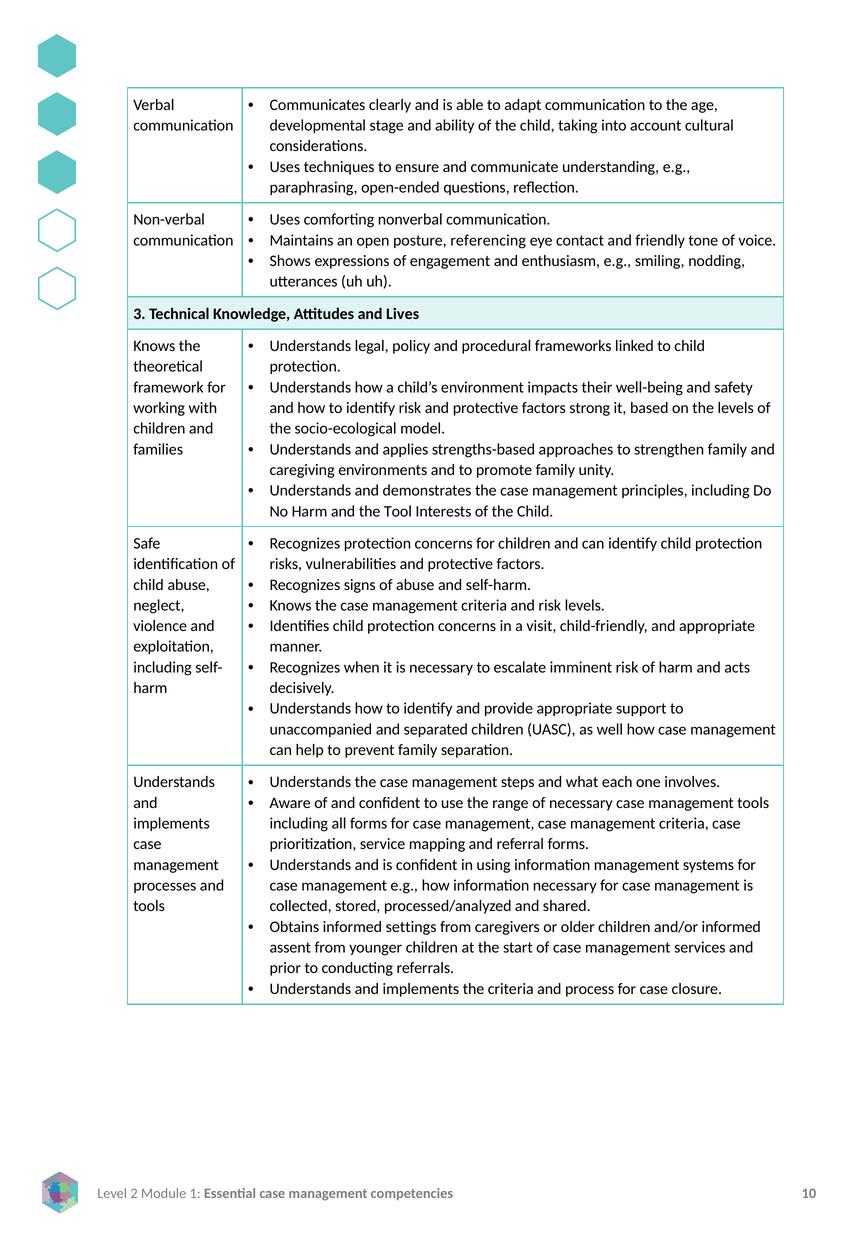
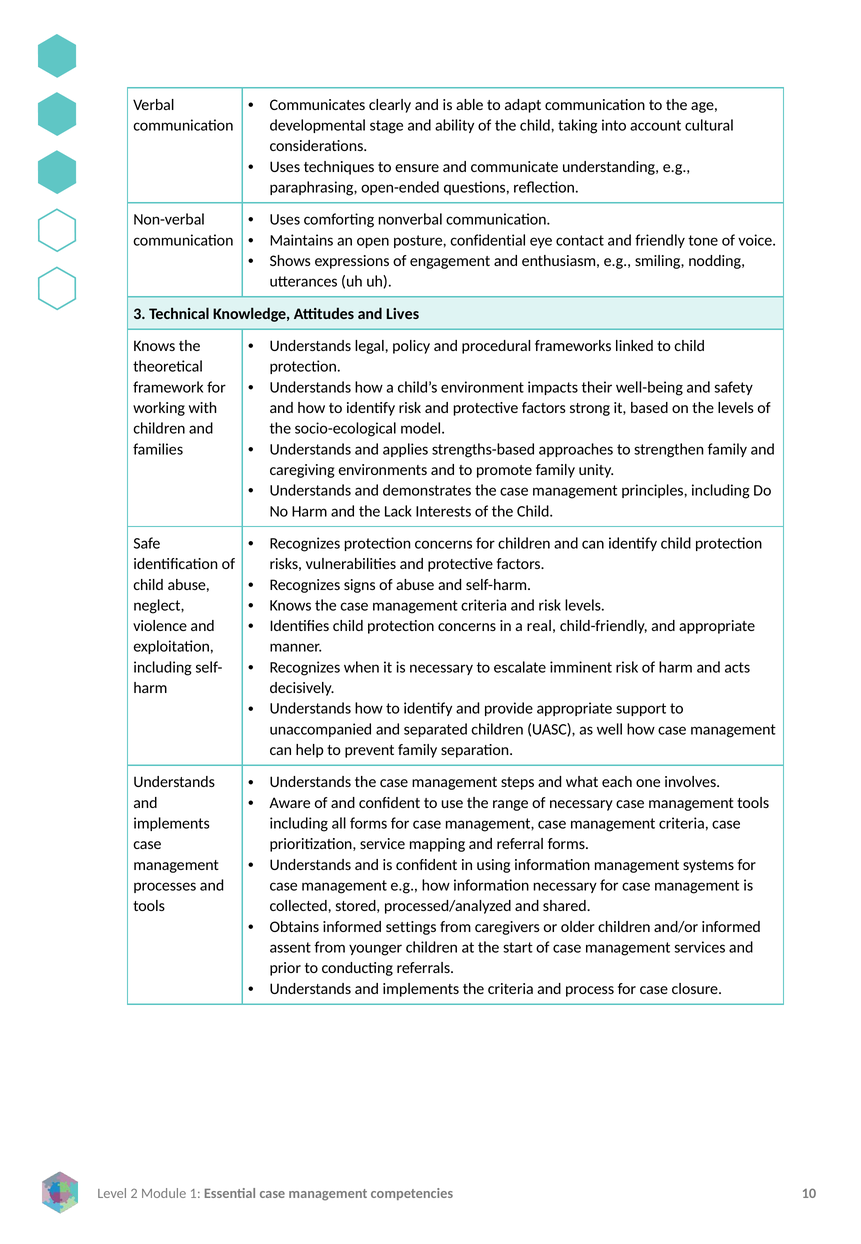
referencing: referencing -> confidential
Tool: Tool -> Lack
visit: visit -> real
